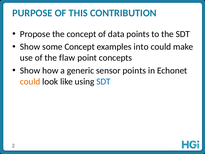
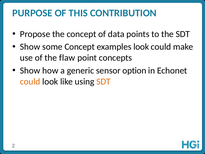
examples into: into -> look
sensor points: points -> option
SDT at (104, 81) colour: blue -> orange
